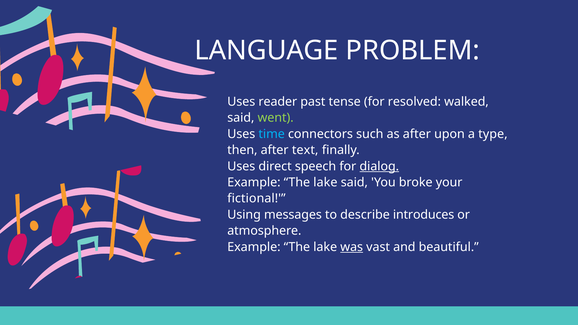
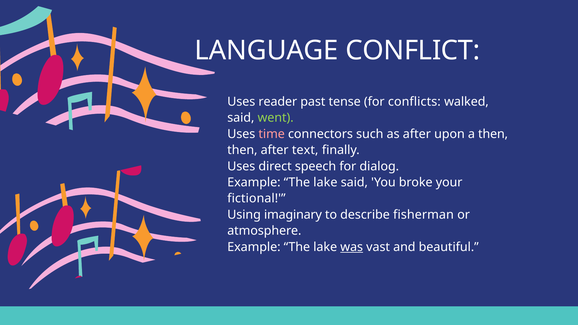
PROBLEM: PROBLEM -> CONFLICT
resolved: resolved -> conflicts
time colour: light blue -> pink
a type: type -> then
dialog underline: present -> none
messages: messages -> imaginary
introduces: introduces -> fisherman
